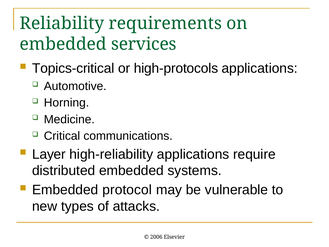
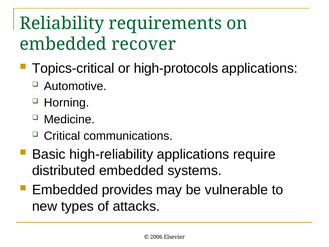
services: services -> recover
Layer: Layer -> Basic
protocol: protocol -> provides
